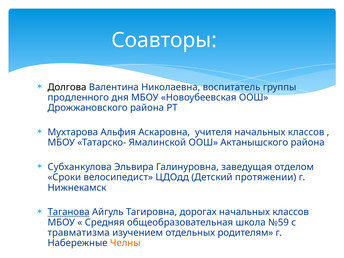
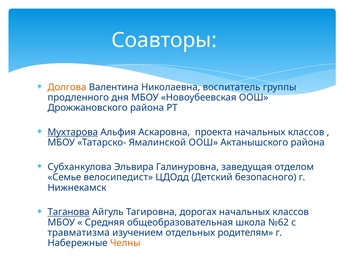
Долгова colour: black -> orange
Мухтарова underline: none -> present
учителя: учителя -> проекта
Сроки: Сроки -> Семье
протяжении: протяжении -> безопасного
№59: №59 -> №62
